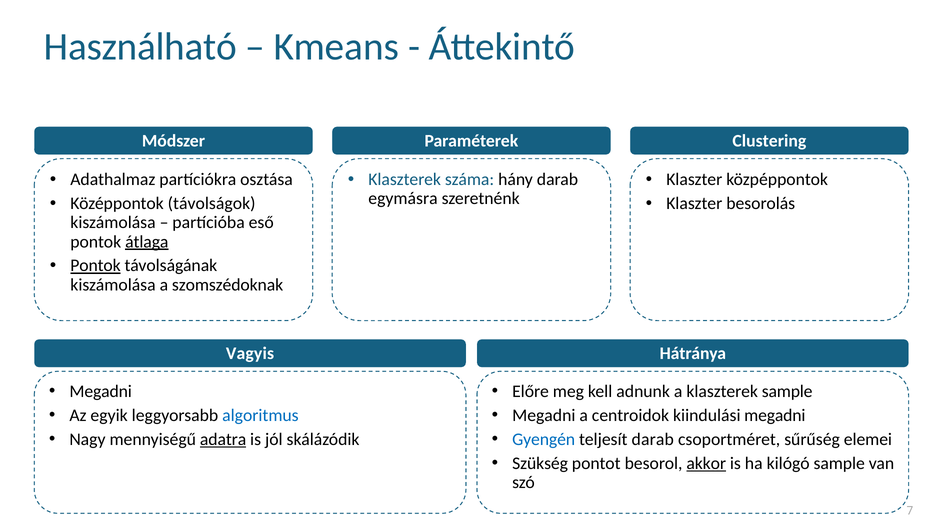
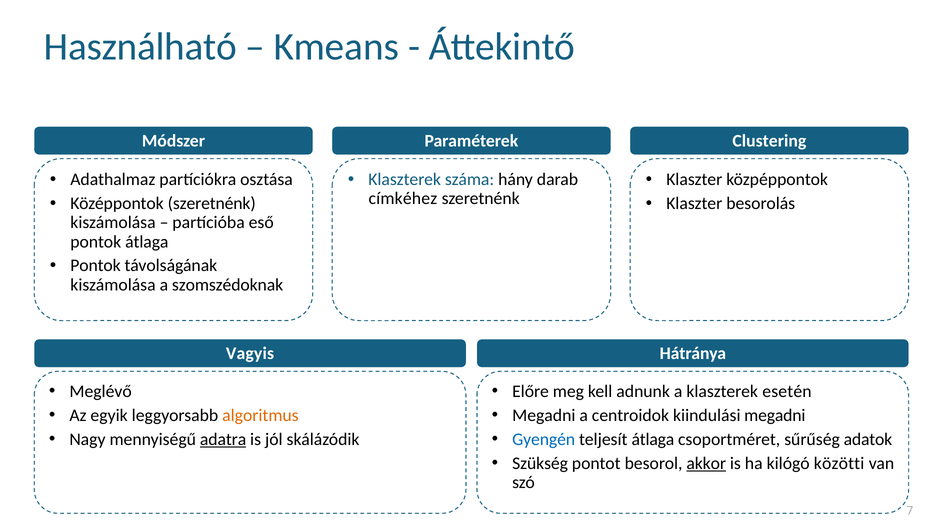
egymásra: egymásra -> címkéhez
Középpontok távolságok: távolságok -> szeretnénk
átlaga at (147, 242) underline: present -> none
Pontok at (96, 266) underline: present -> none
Megadni at (101, 392): Megadni -> Meglévő
klaszterek sample: sample -> esetén
algoritmus colour: blue -> orange
teljesít darab: darab -> átlaga
elemei: elemei -> adatok
kilógó sample: sample -> közötti
